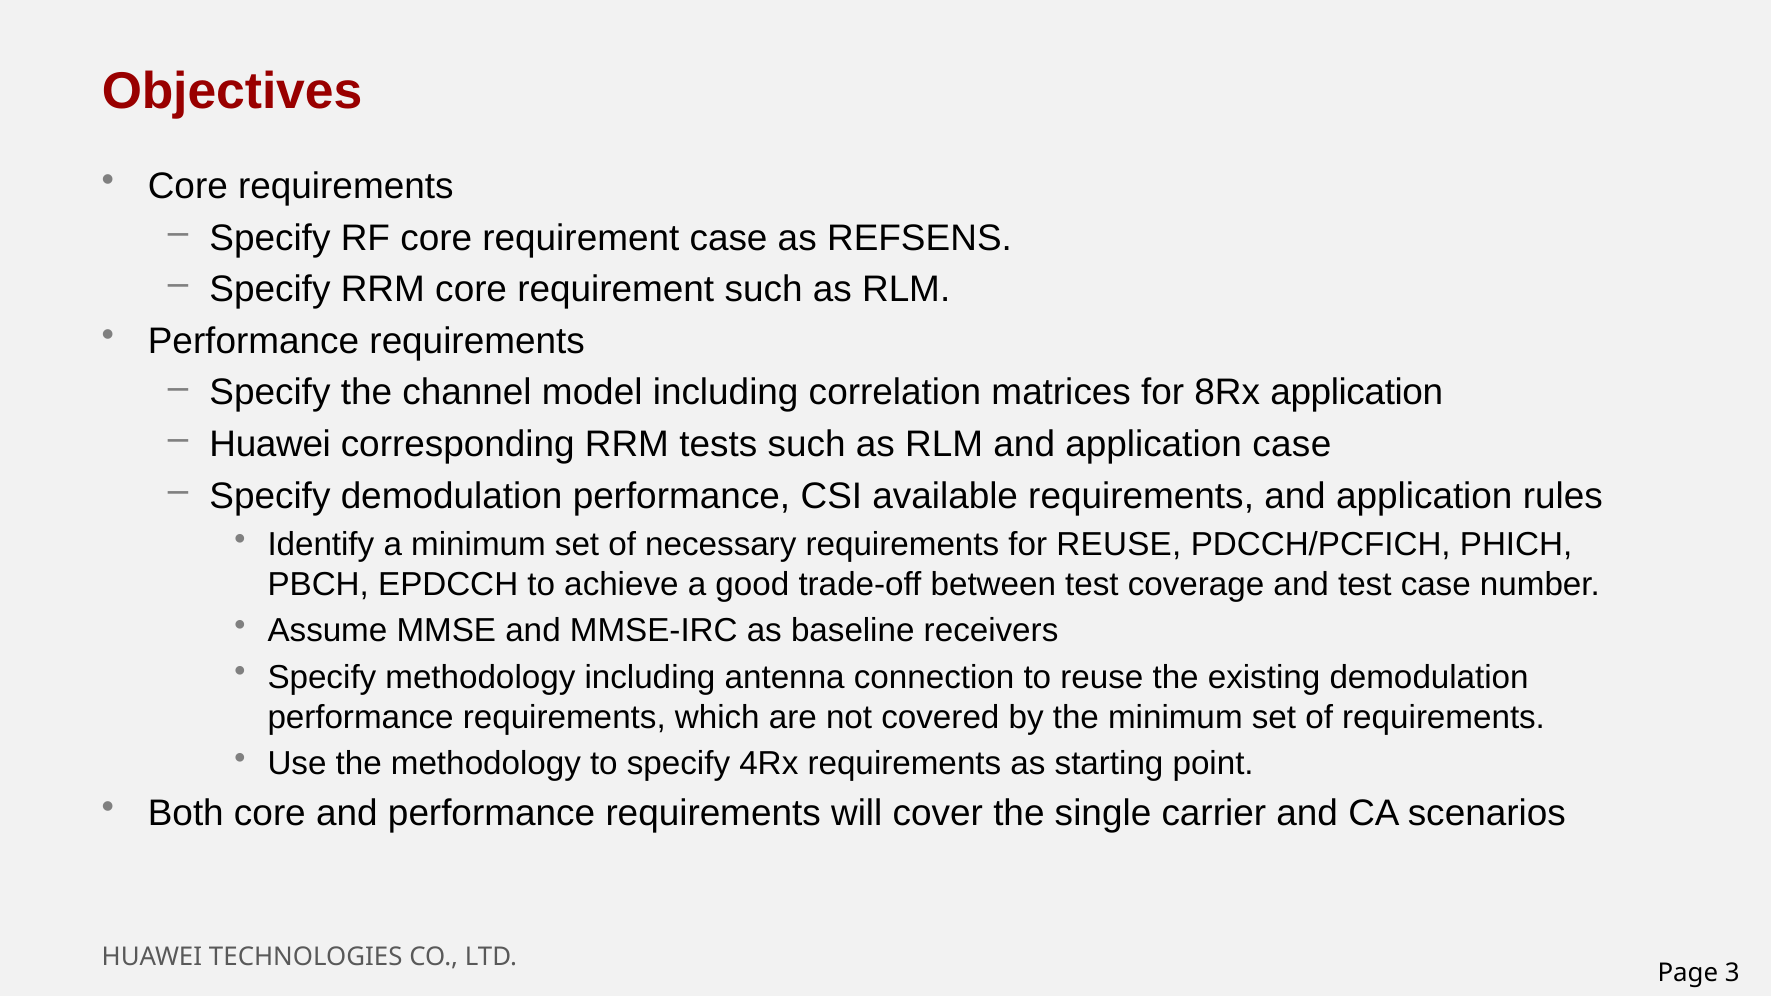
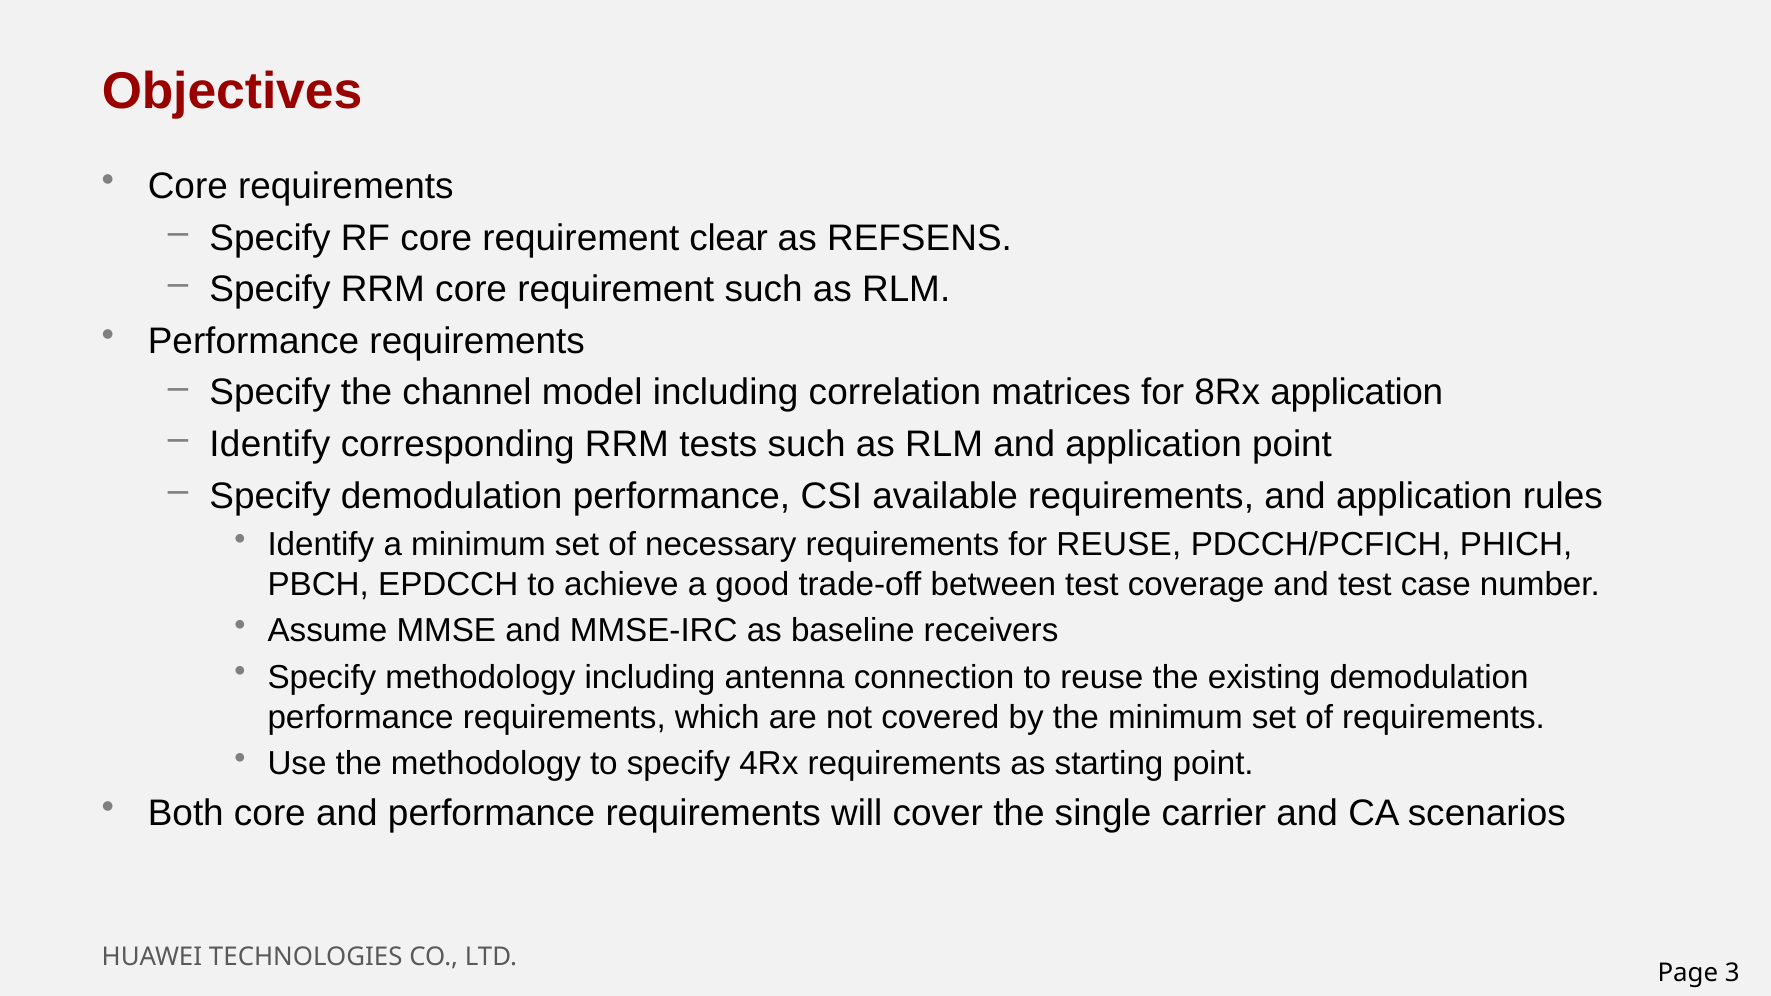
requirement case: case -> clear
Huawei at (270, 444): Huawei -> Identify
application case: case -> point
